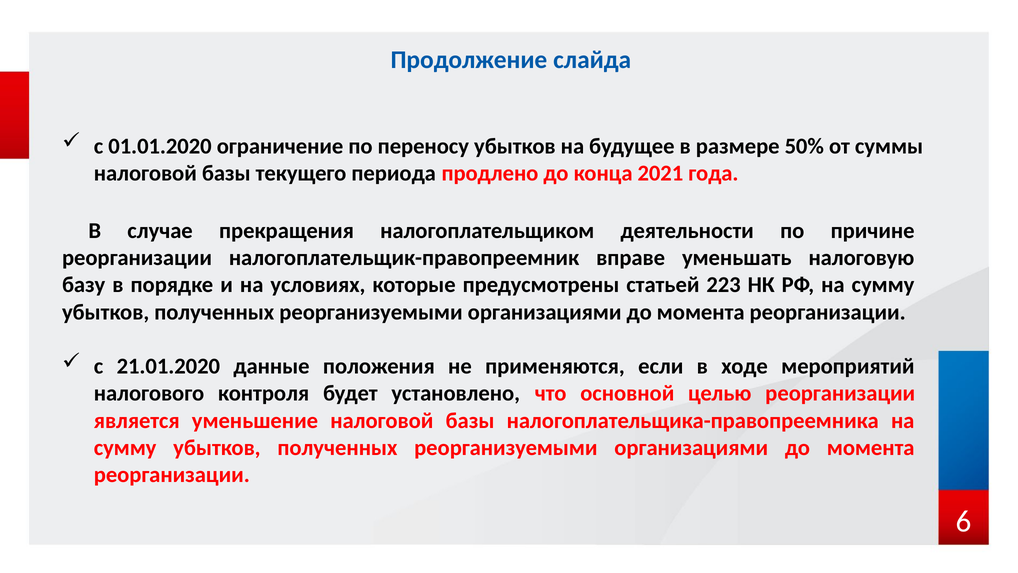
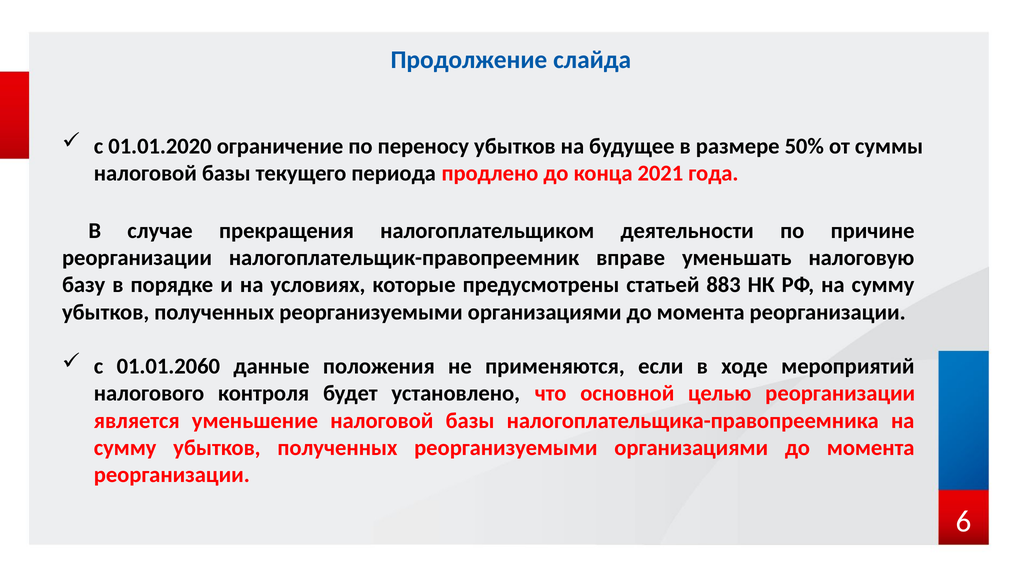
223: 223 -> 883
21.01.2020: 21.01.2020 -> 01.01.2060
